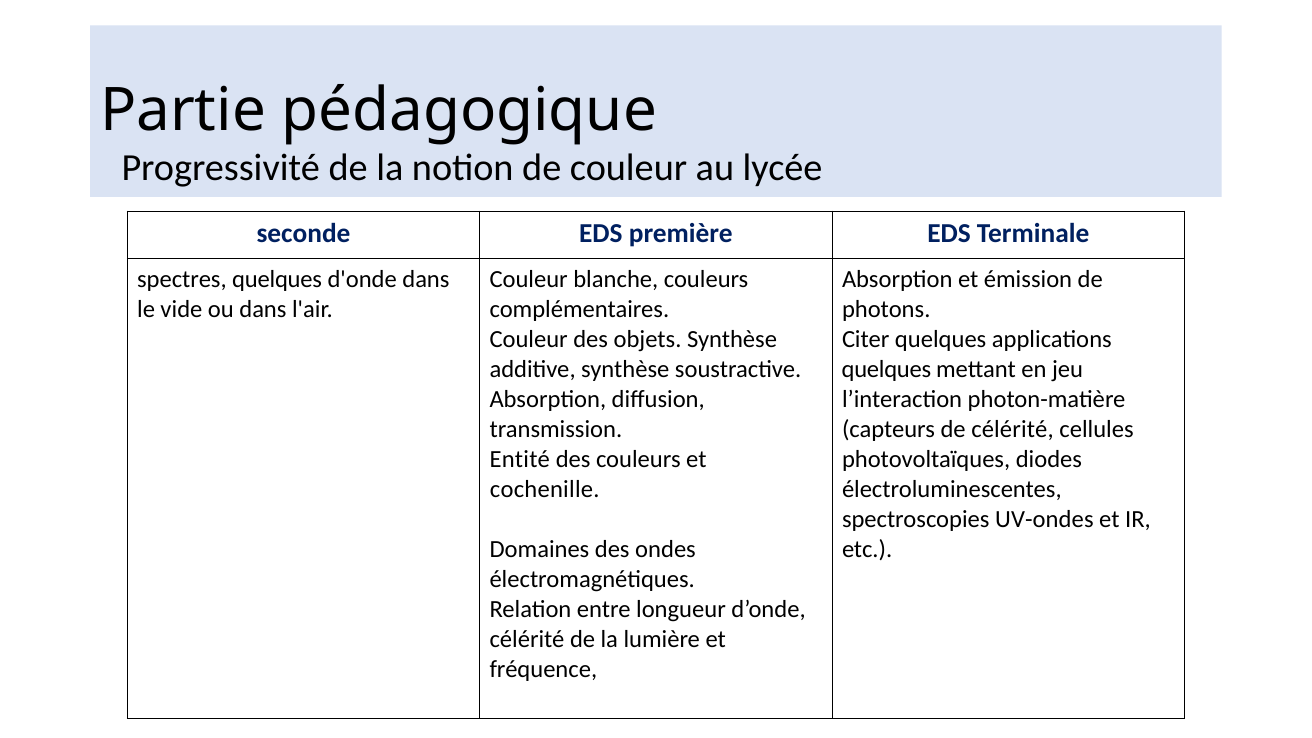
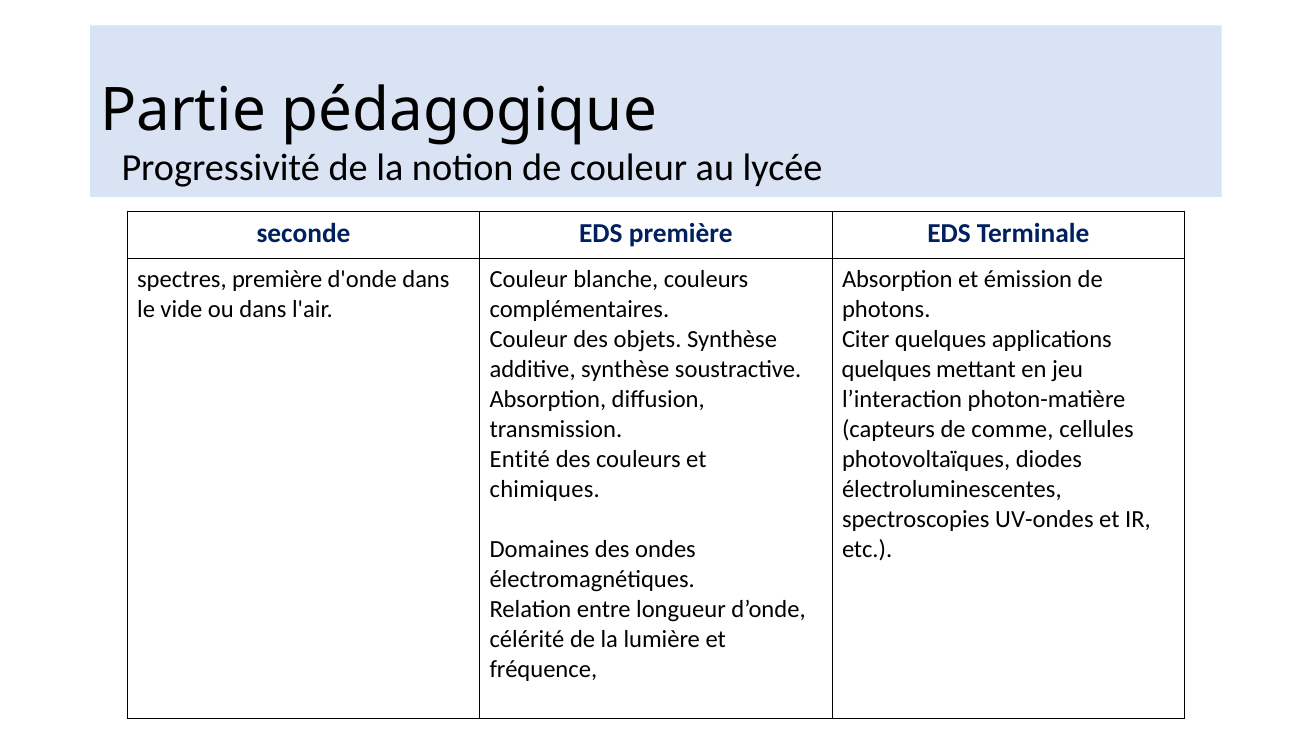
spectres quelques: quelques -> première
de célérité: célérité -> comme
cochenille: cochenille -> chimiques
